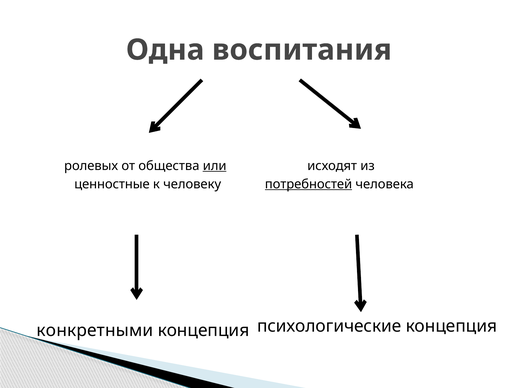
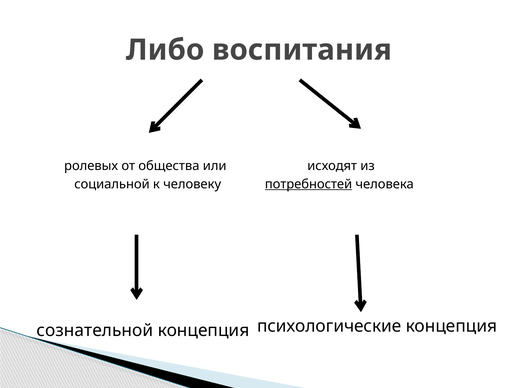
Одна: Одна -> Либо
или underline: present -> none
ценностные: ценностные -> социальной
конкретными: конкретными -> сознательной
